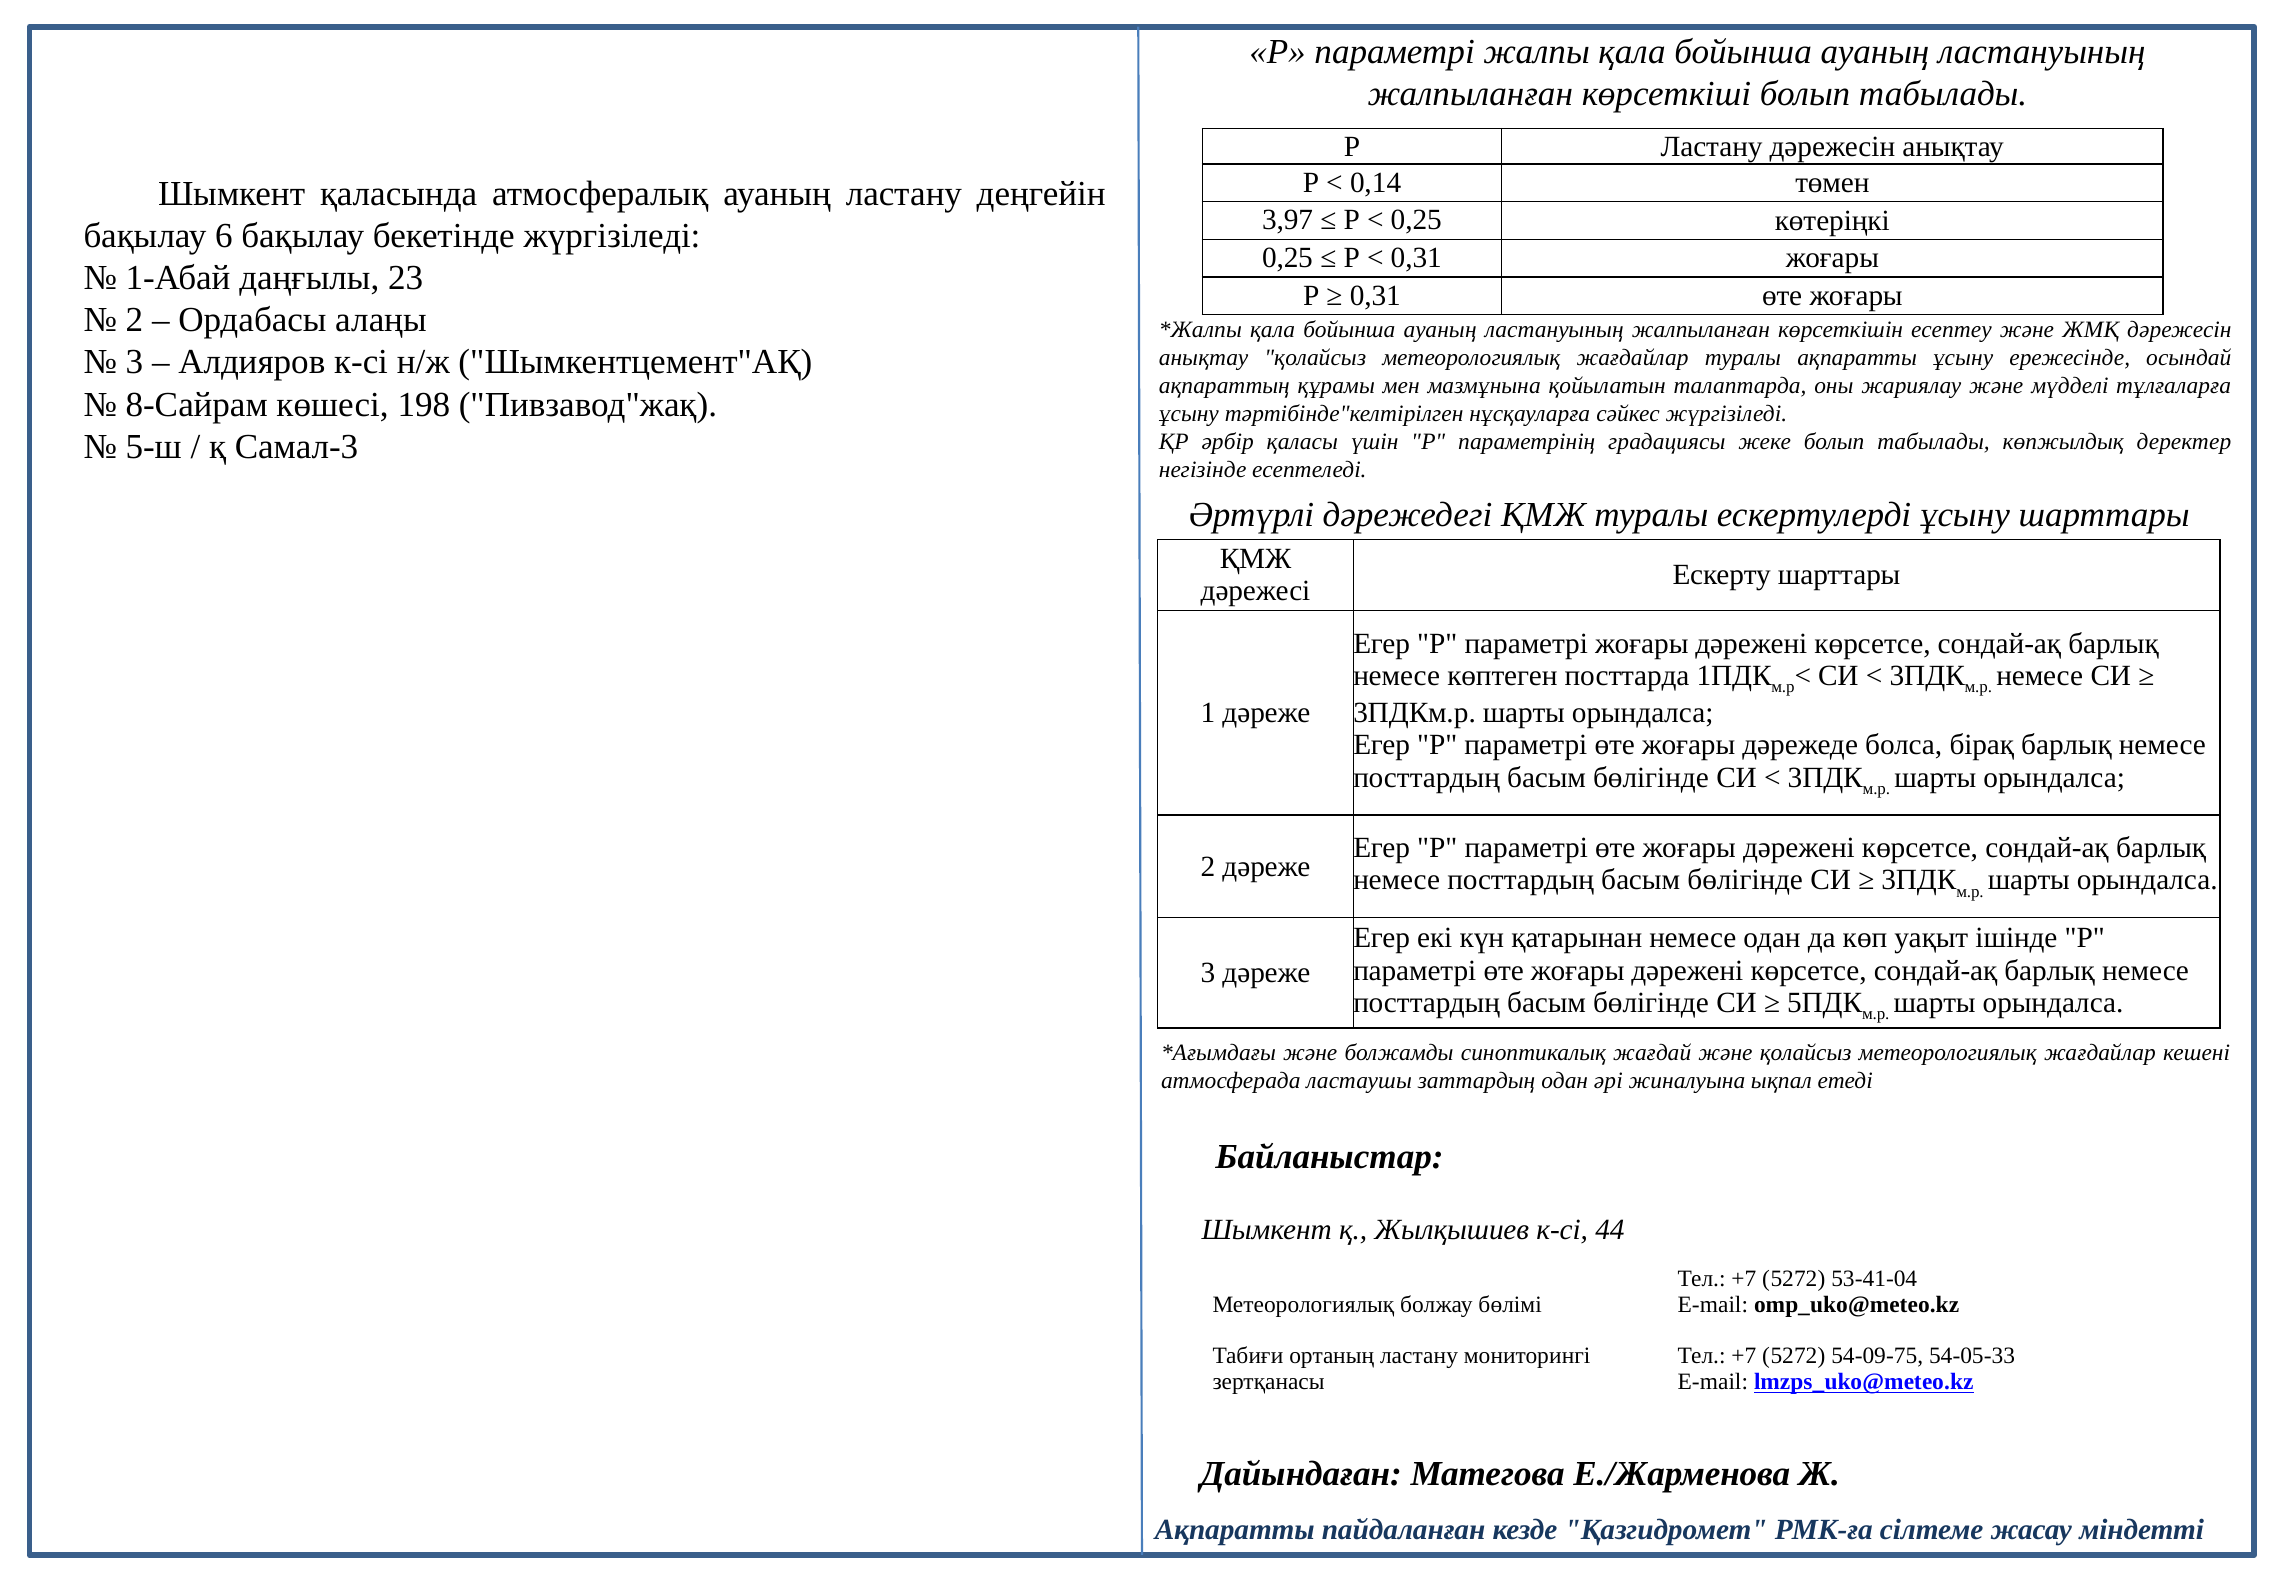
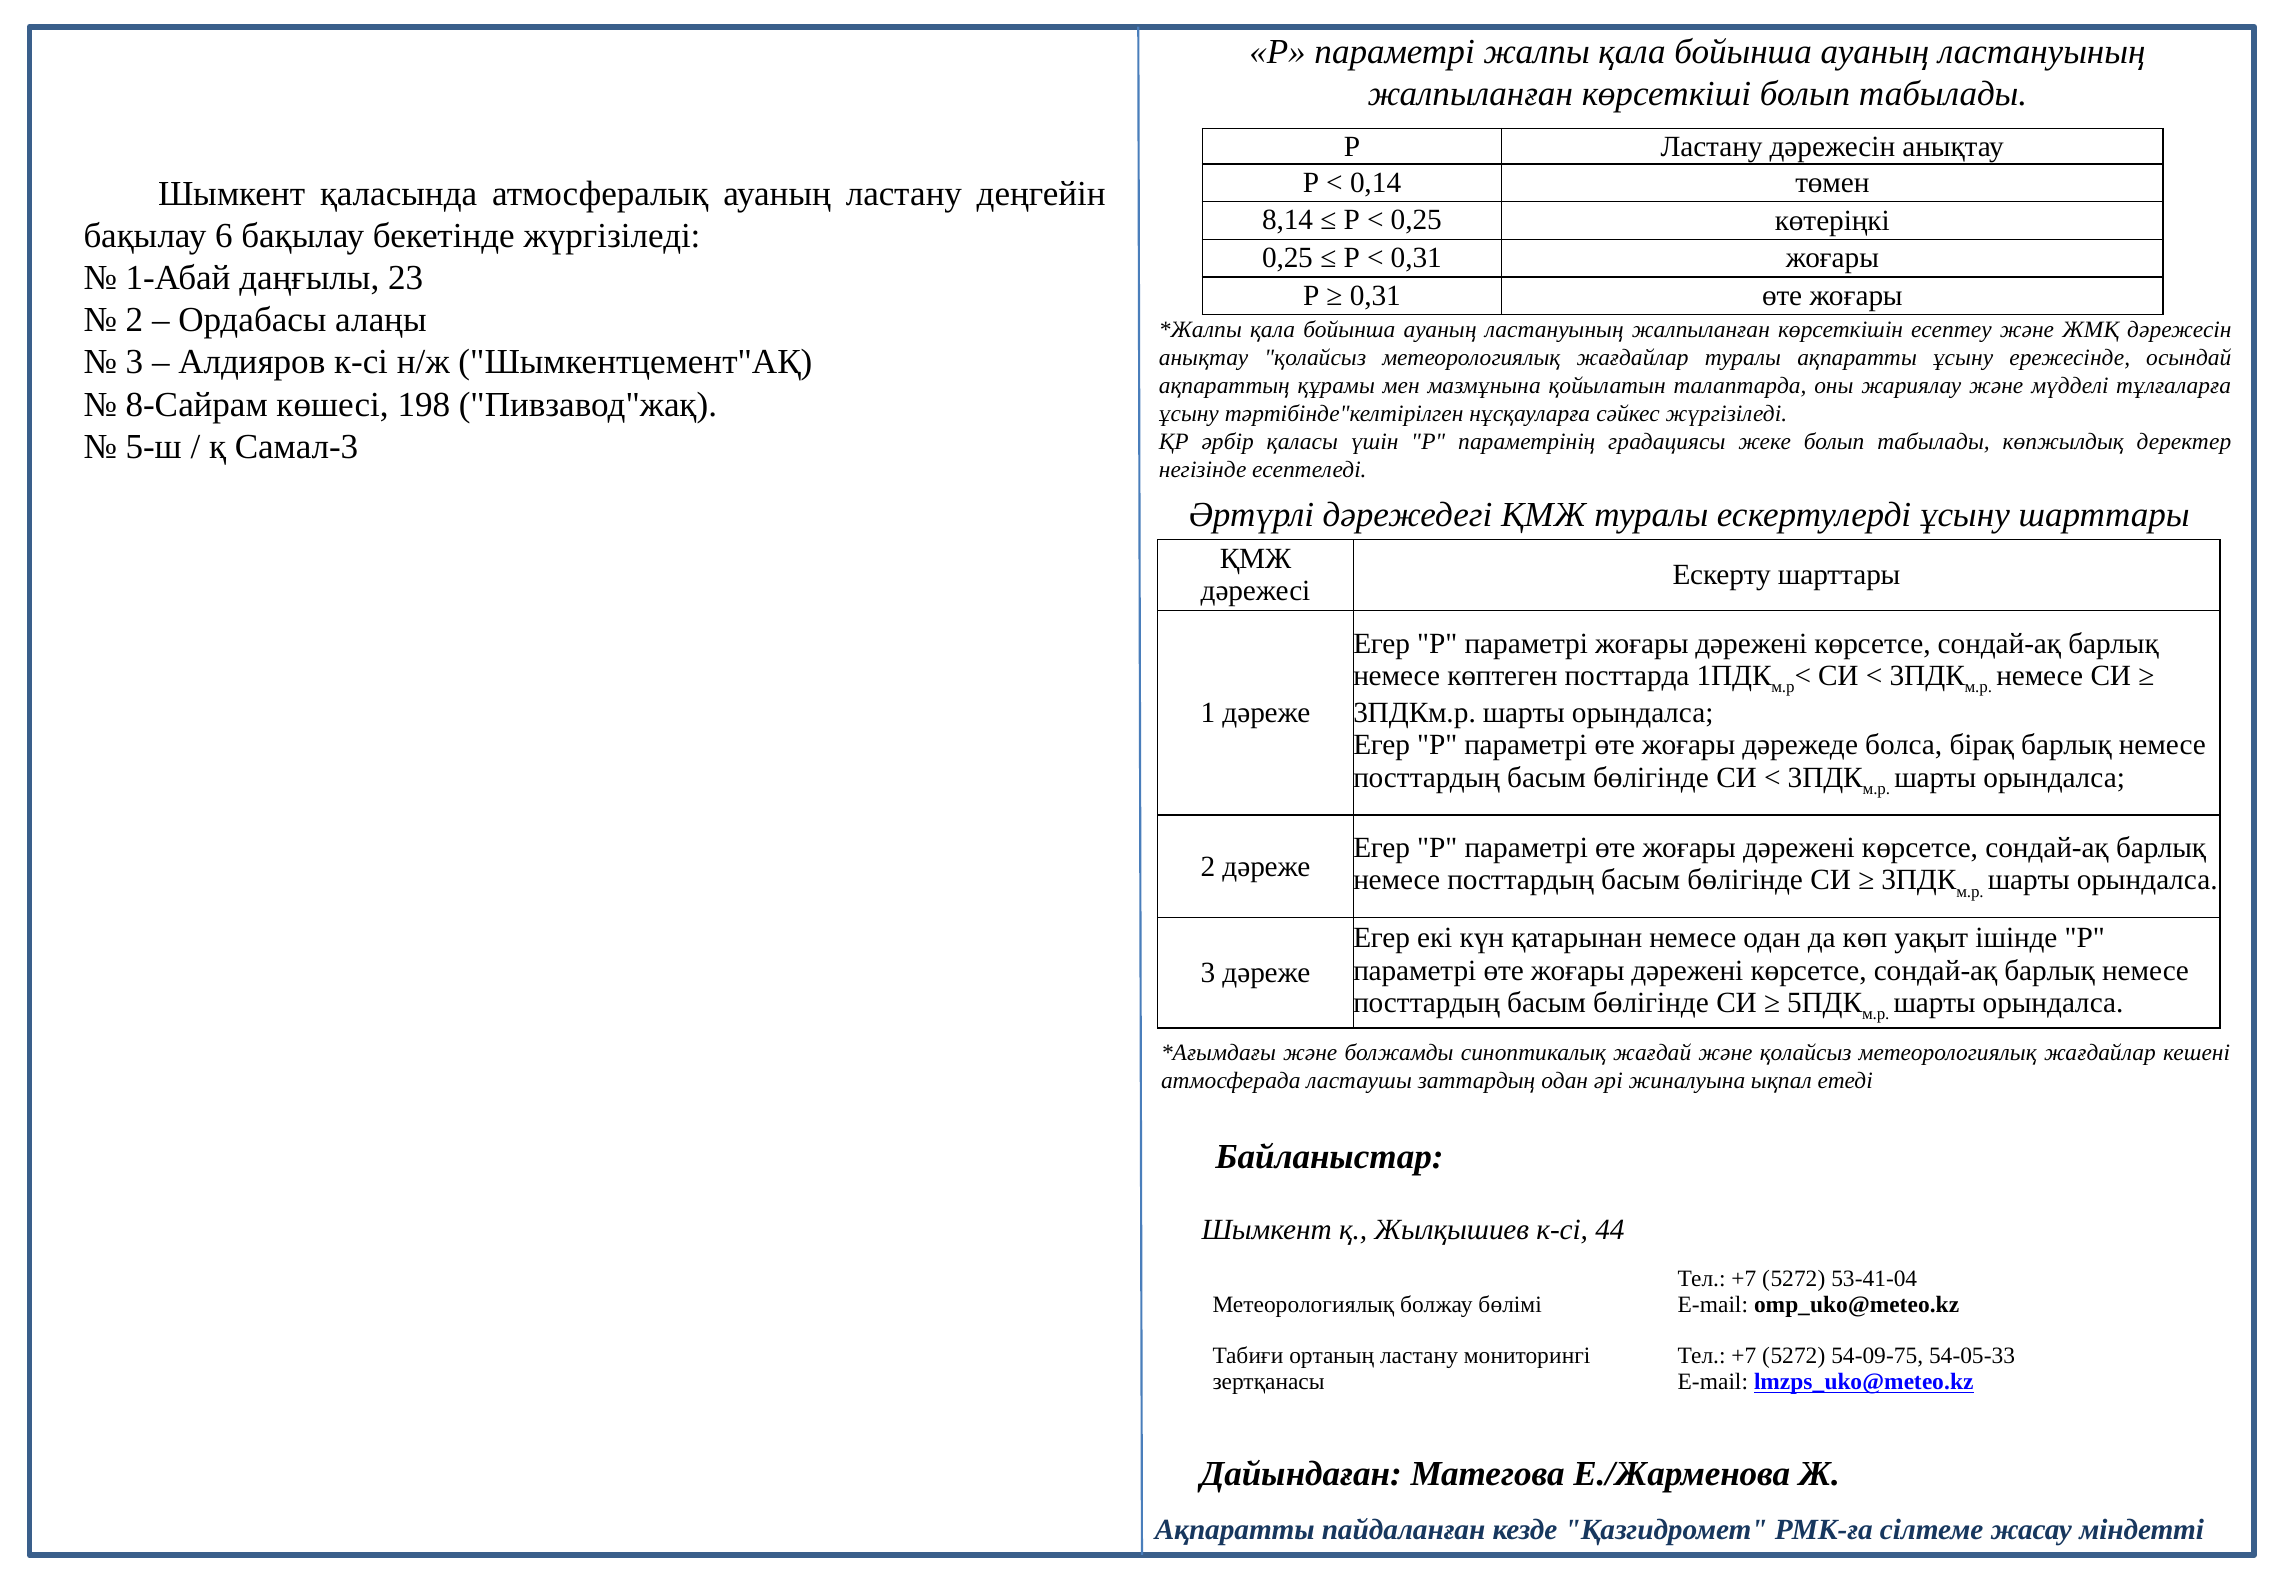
3,97: 3,97 -> 8,14
